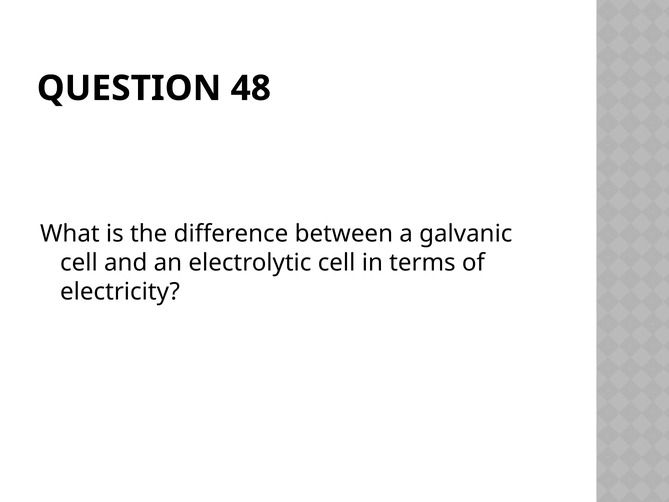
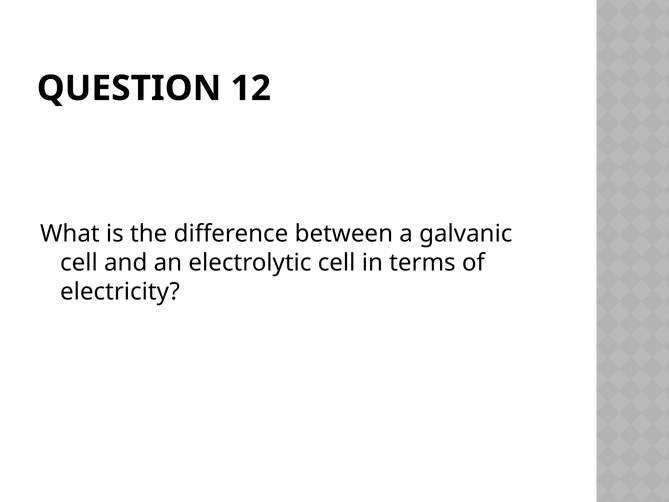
48: 48 -> 12
